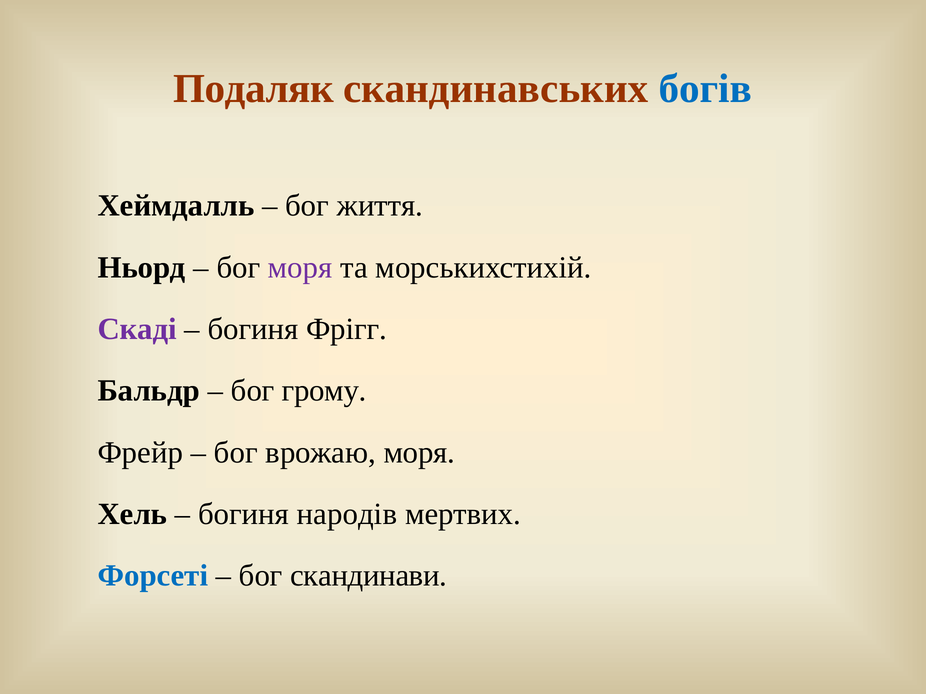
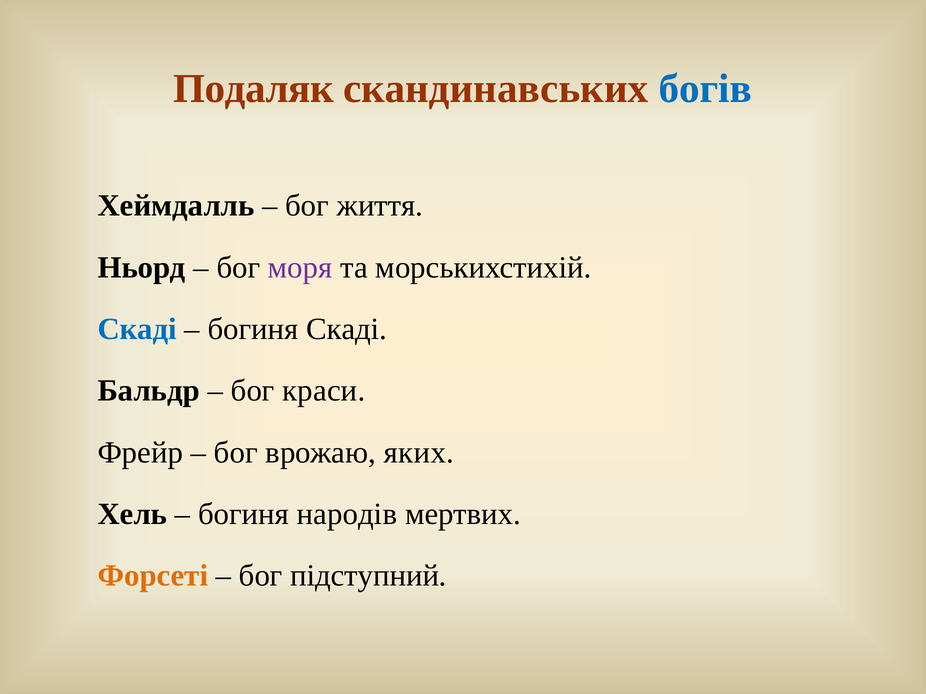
Скаді at (137, 329) colour: purple -> blue
богиня Фрігг: Фрігг -> Скаді
грому: грому -> краси
врожаю моря: моря -> яких
Форсеті colour: blue -> orange
скандинави: скандинави -> підступний
